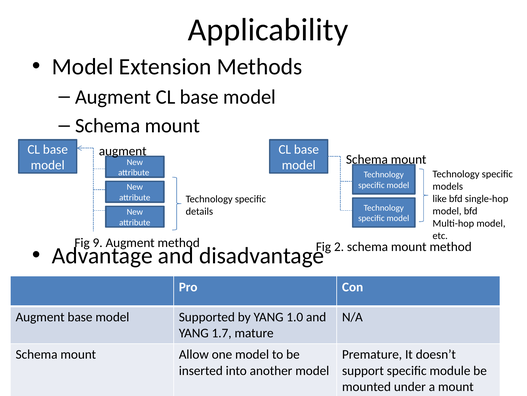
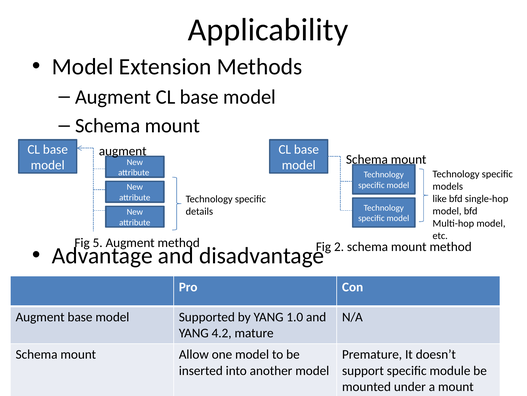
9: 9 -> 5
1.7: 1.7 -> 4.2
